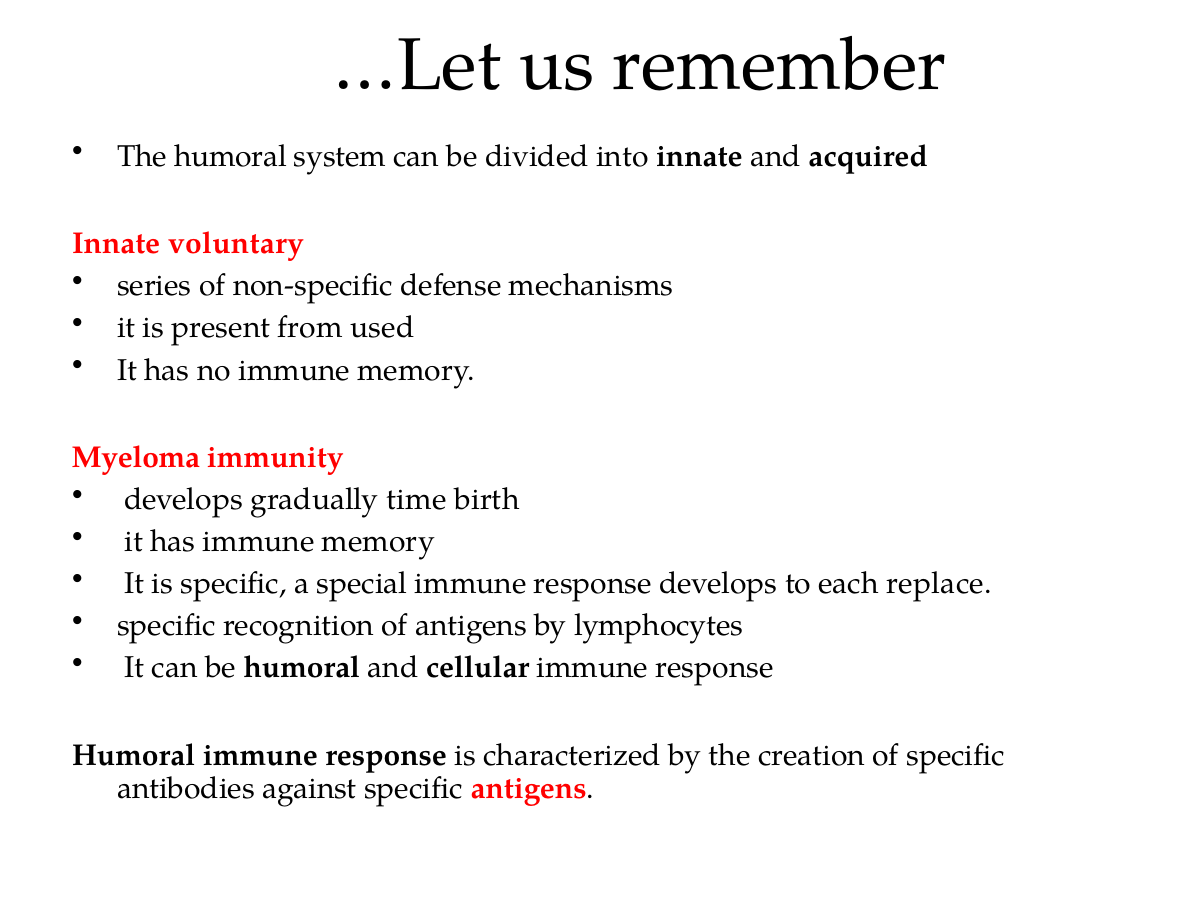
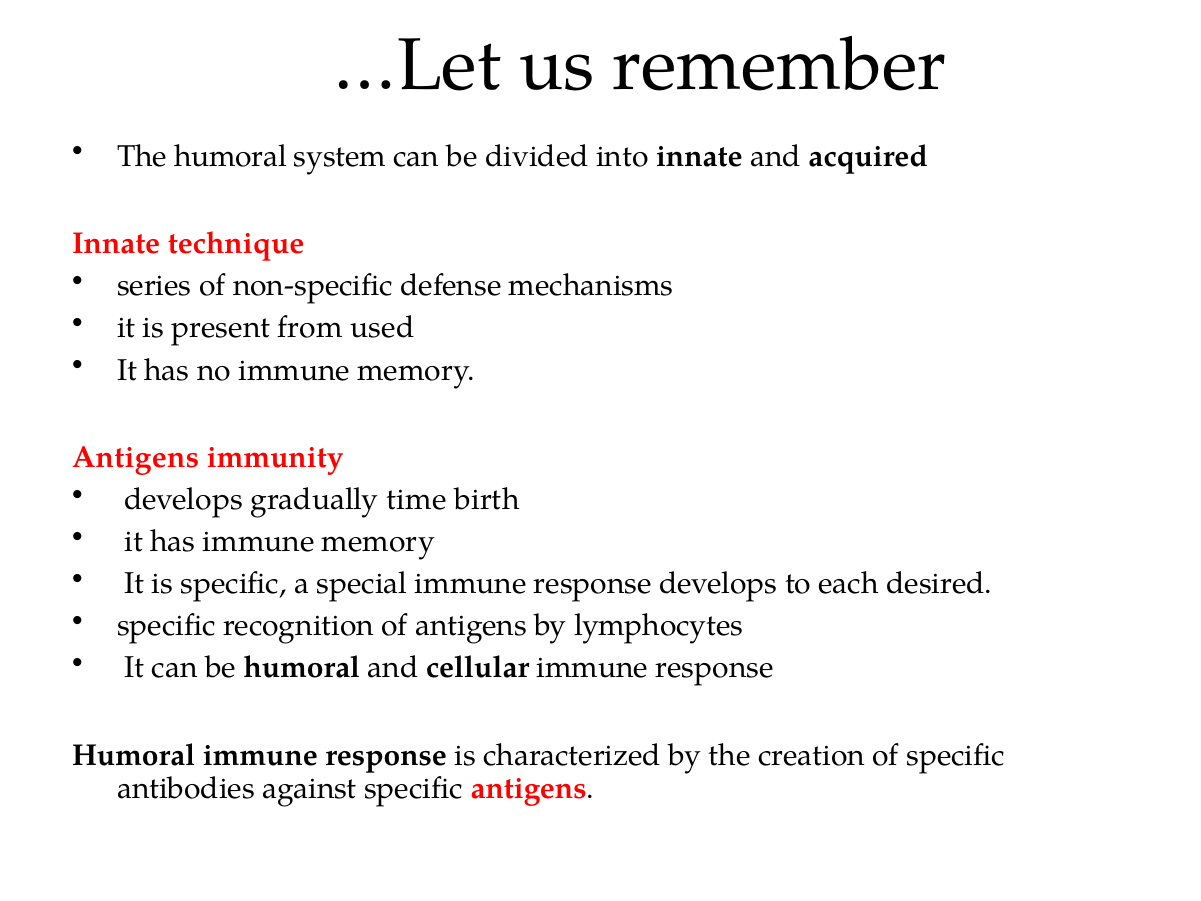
voluntary: voluntary -> technique
Myeloma at (136, 458): Myeloma -> Antigens
replace: replace -> desired
